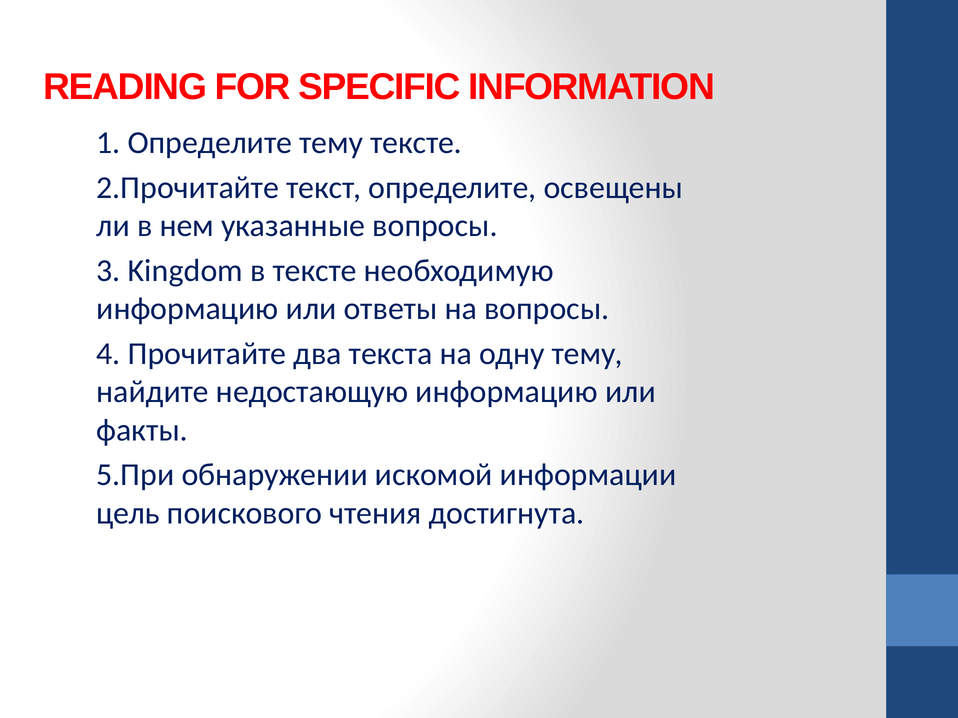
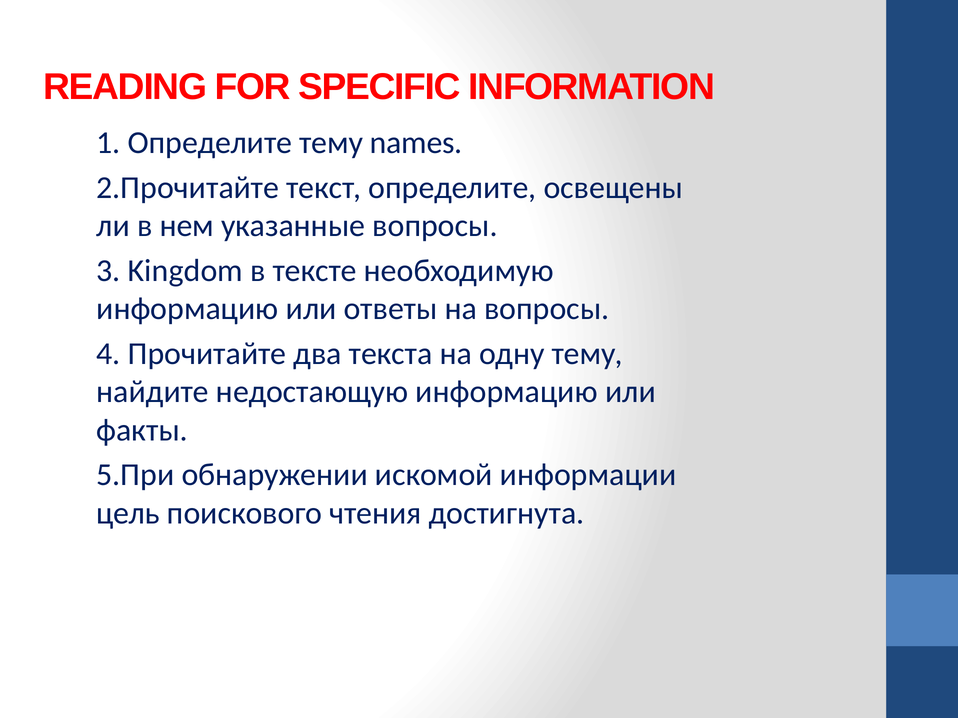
тему тексте: тексте -> names
